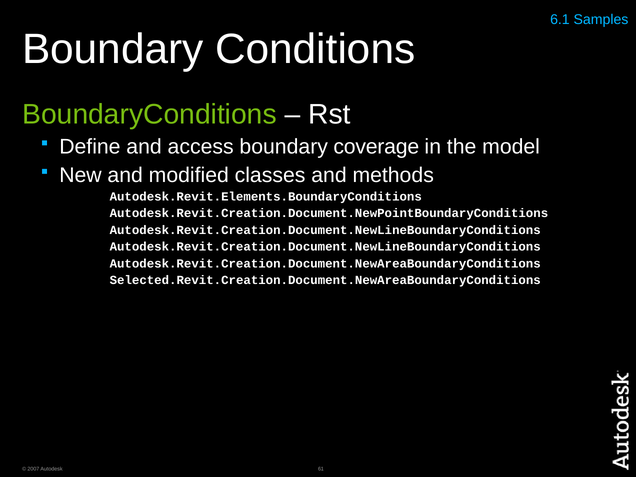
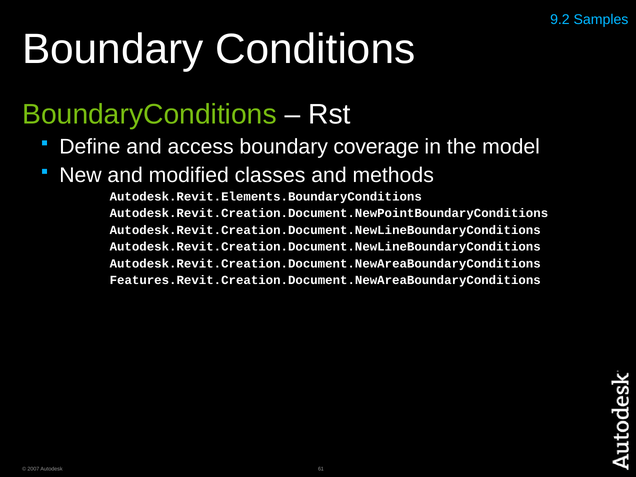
6.1: 6.1 -> 9.2
Selected.Revit.Creation.Document.NewAreaBoundaryConditions: Selected.Revit.Creation.Document.NewAreaBoundaryConditions -> Features.Revit.Creation.Document.NewAreaBoundaryConditions
